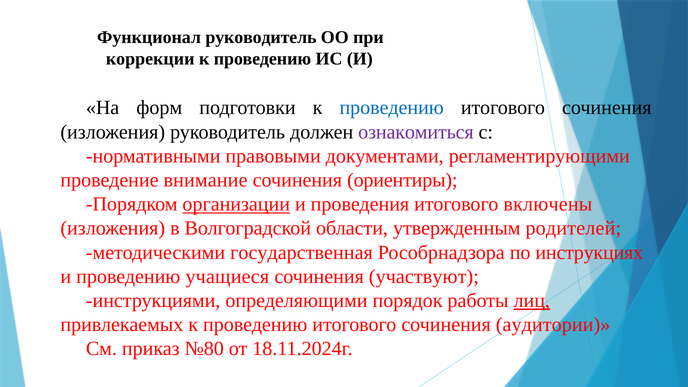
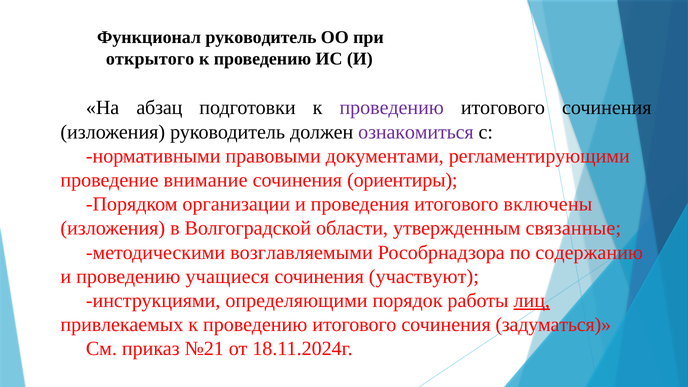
коррекции: коррекции -> открытого
форм: форм -> абзац
проведению at (392, 108) colour: blue -> purple
организации underline: present -> none
родителей: родителей -> связанные
государственная: государственная -> возглавляемыми
инструкциях: инструкциях -> содержанию
аудитории: аудитории -> задуматься
№80: №80 -> №21
